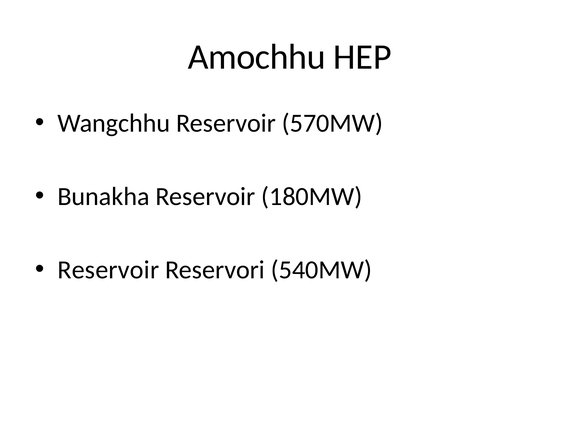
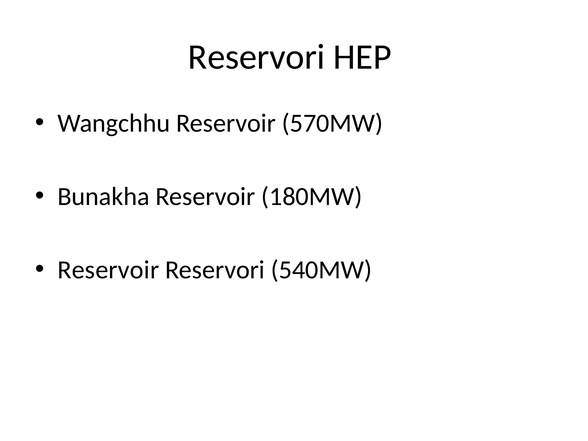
Amochhu at (257, 57): Amochhu -> Reservori
